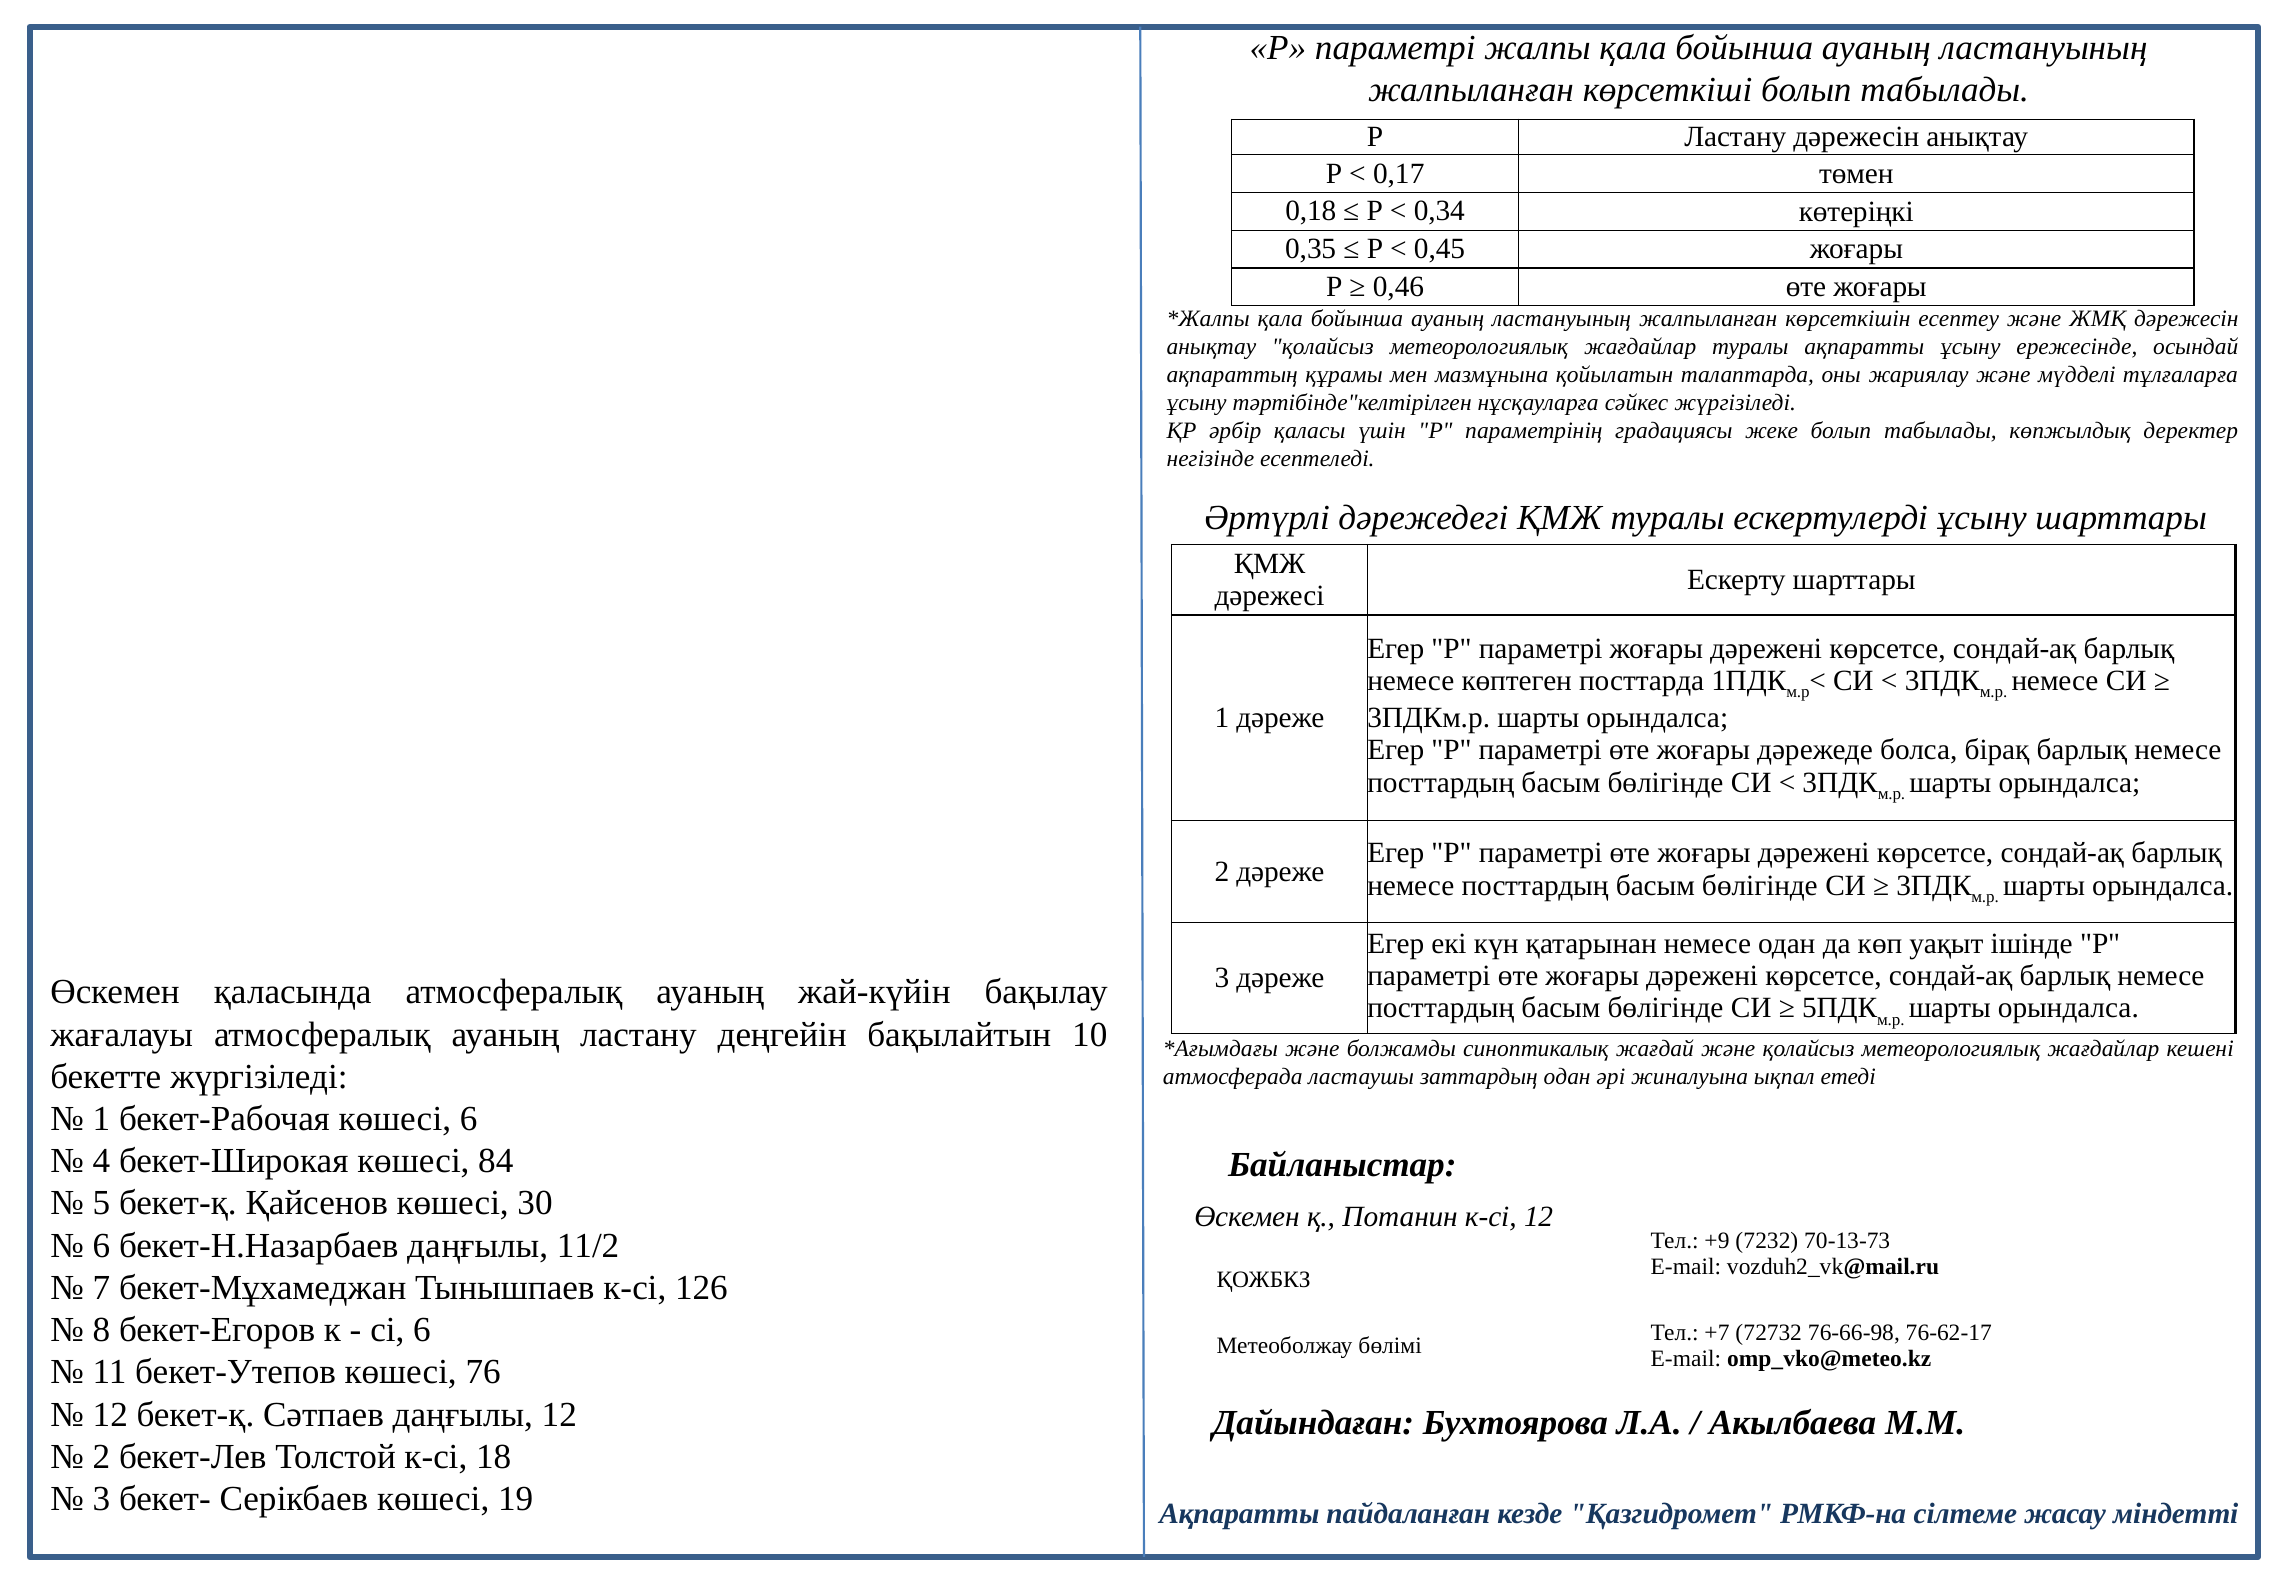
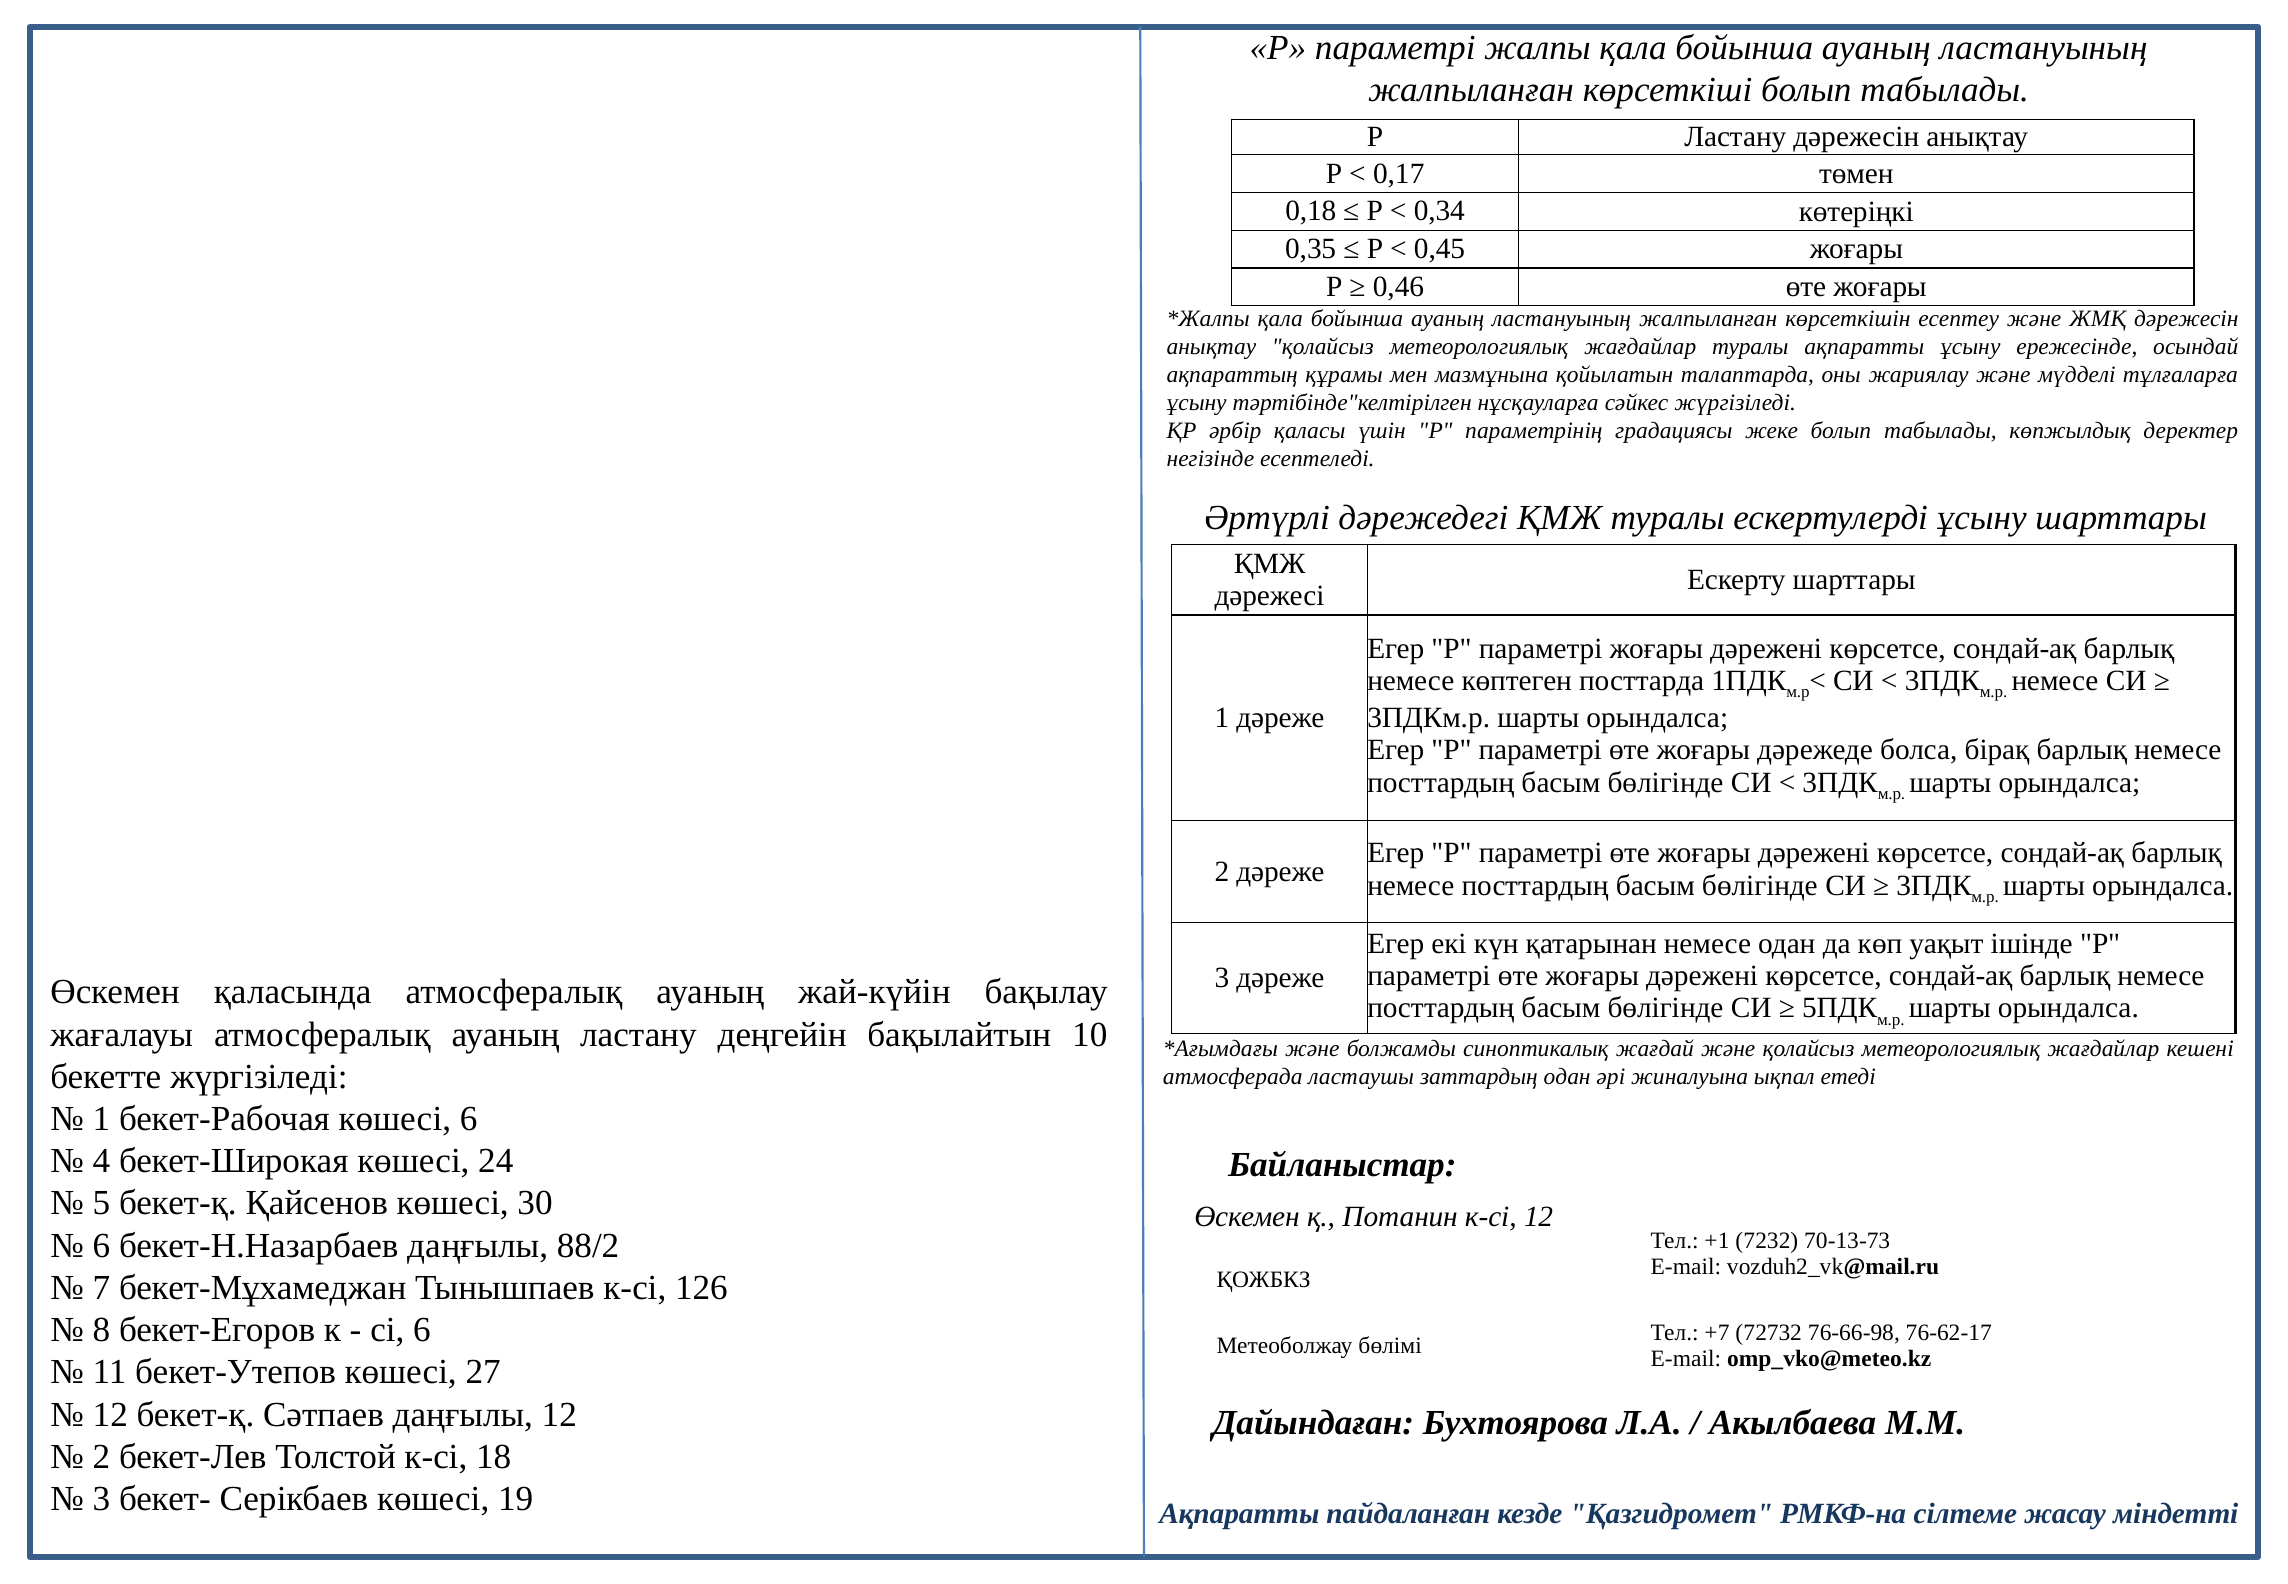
84: 84 -> 24
11/2: 11/2 -> 88/2
+9: +9 -> +1
76: 76 -> 27
